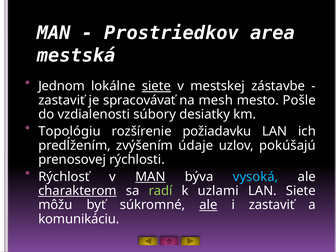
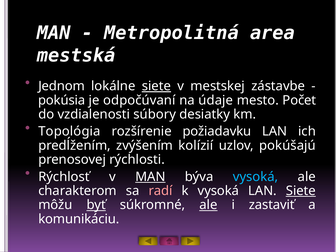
Prostriedkov: Prostriedkov -> Metropolitná
zastaviť at (62, 100): zastaviť -> pokúsia
spracovávať: spracovávať -> odpočúvaní
mesh: mesh -> údaje
Pošle: Pošle -> Počet
Topológiu: Topológiu -> Topológia
údaje: údaje -> kolízií
charakterom underline: present -> none
radí colour: light green -> pink
k uzlami: uzlami -> vysoká
Siete at (301, 191) underline: none -> present
byť underline: none -> present
